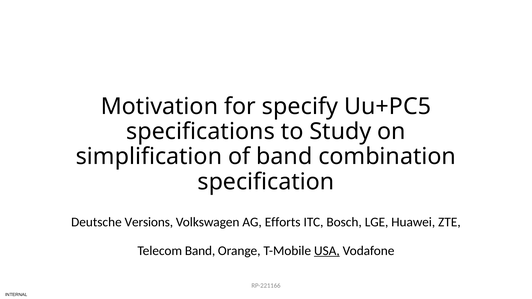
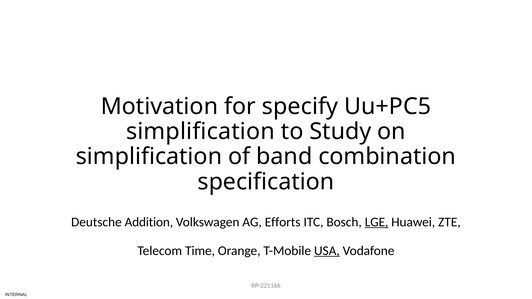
specifications at (201, 132): specifications -> simplification
Versions: Versions -> Addition
LGE underline: none -> present
Telecom Band: Band -> Time
